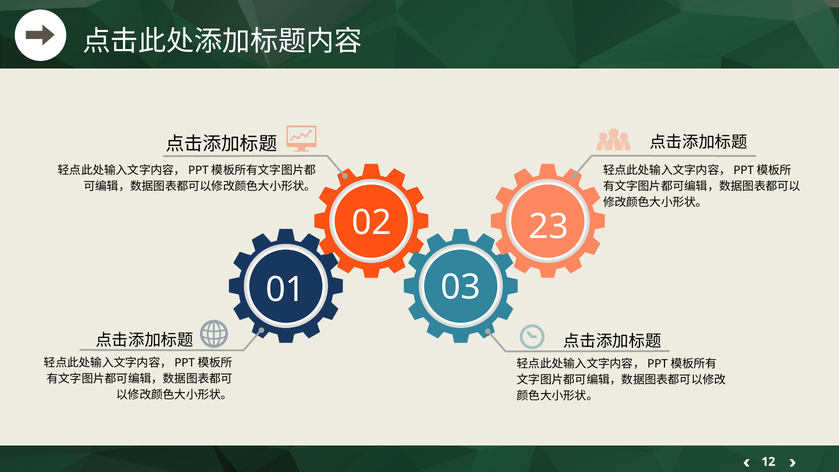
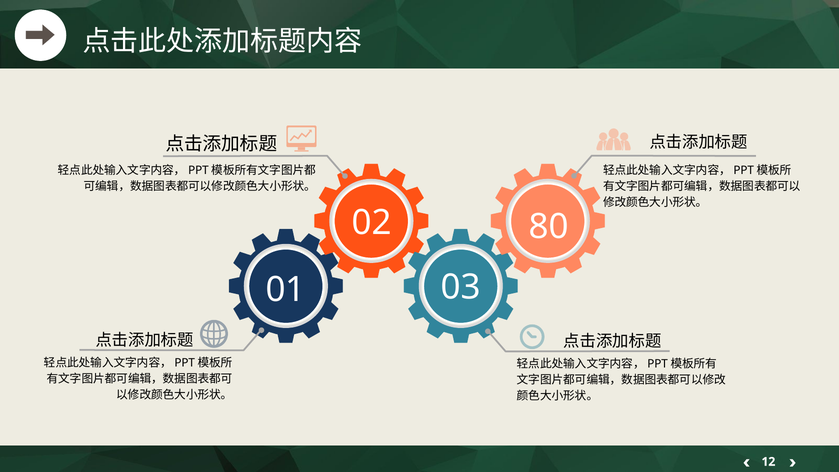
23: 23 -> 80
